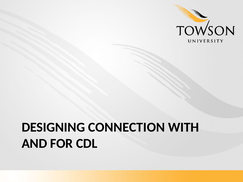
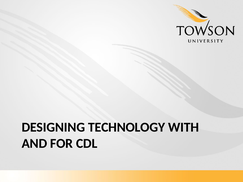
CONNECTION: CONNECTION -> TECHNOLOGY
